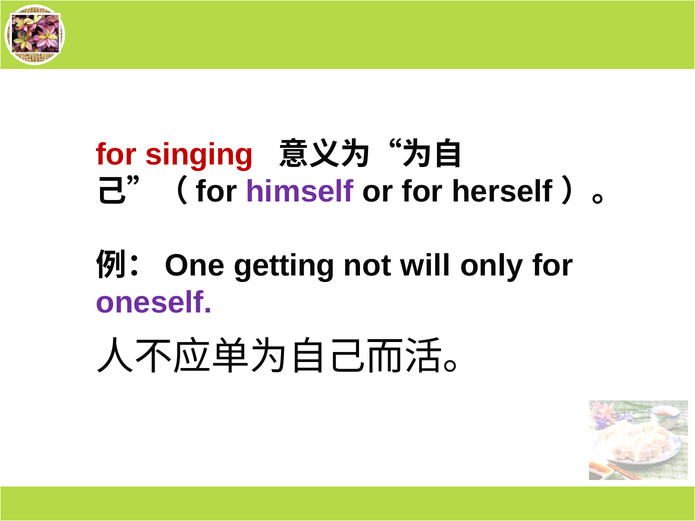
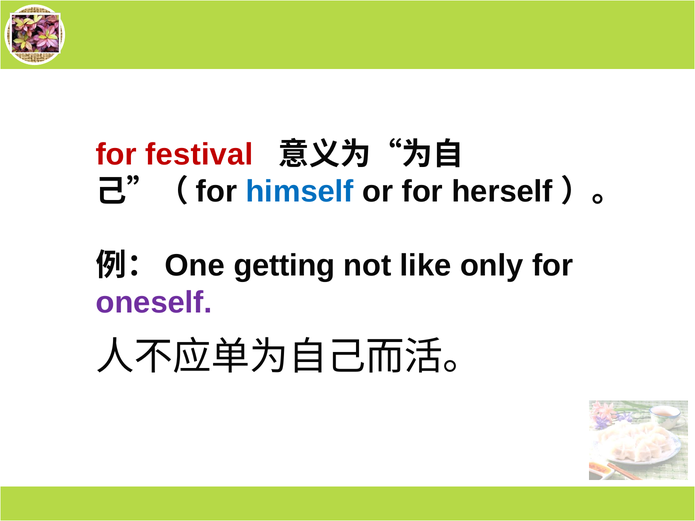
singing: singing -> festival
himself colour: purple -> blue
will: will -> like
